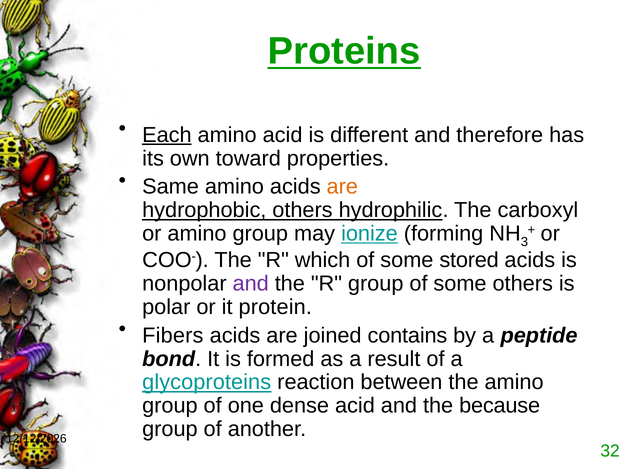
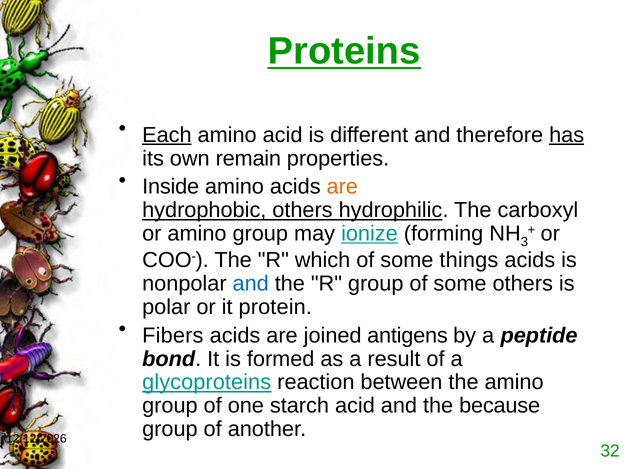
has underline: none -> present
toward: toward -> remain
Same: Same -> Inside
stored: stored -> things
and at (251, 284) colour: purple -> blue
contains: contains -> antigens
dense: dense -> starch
